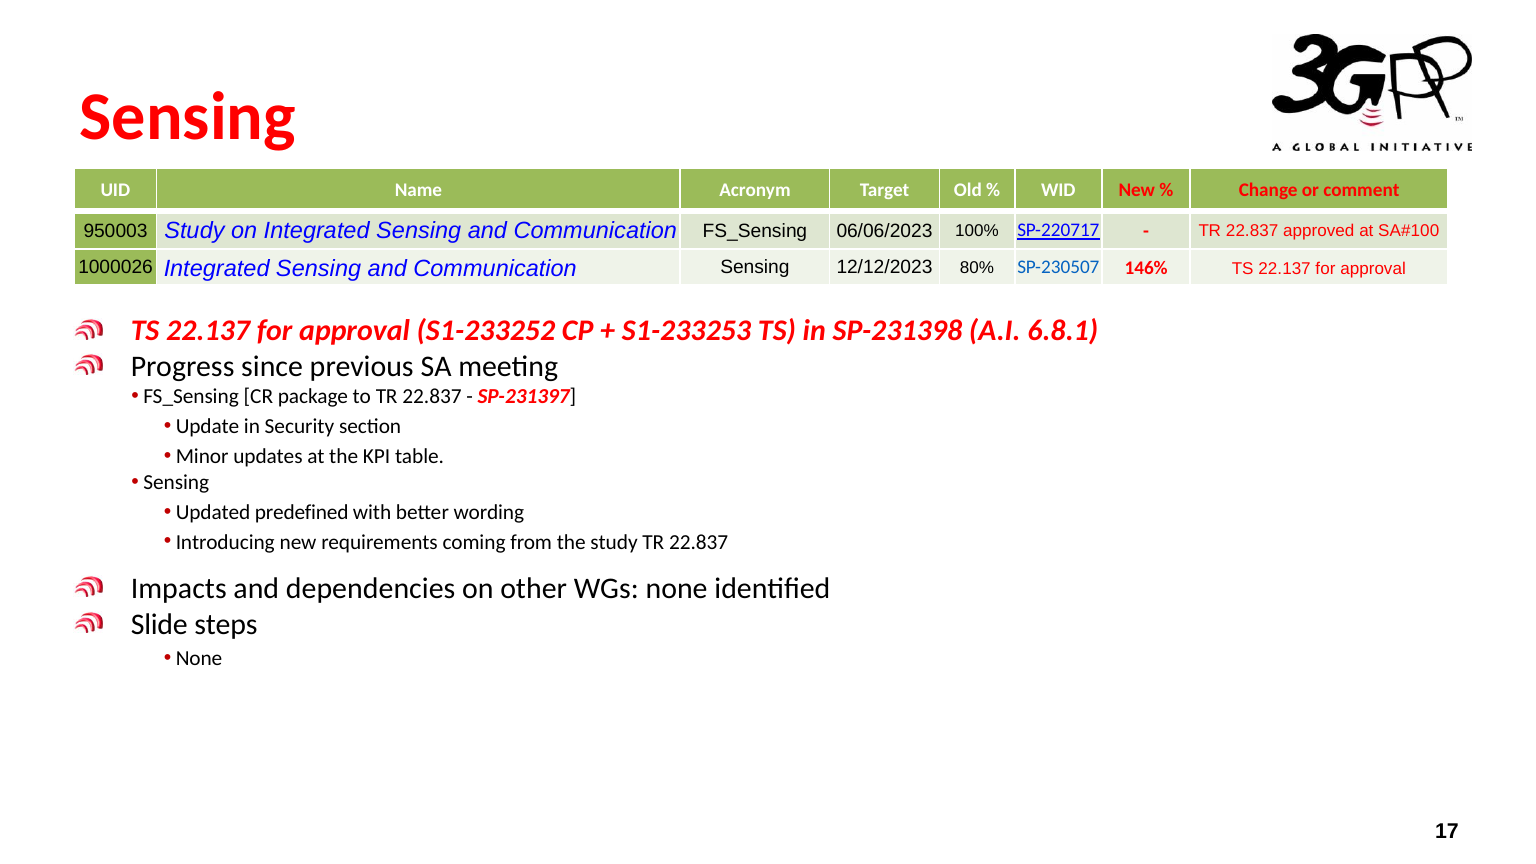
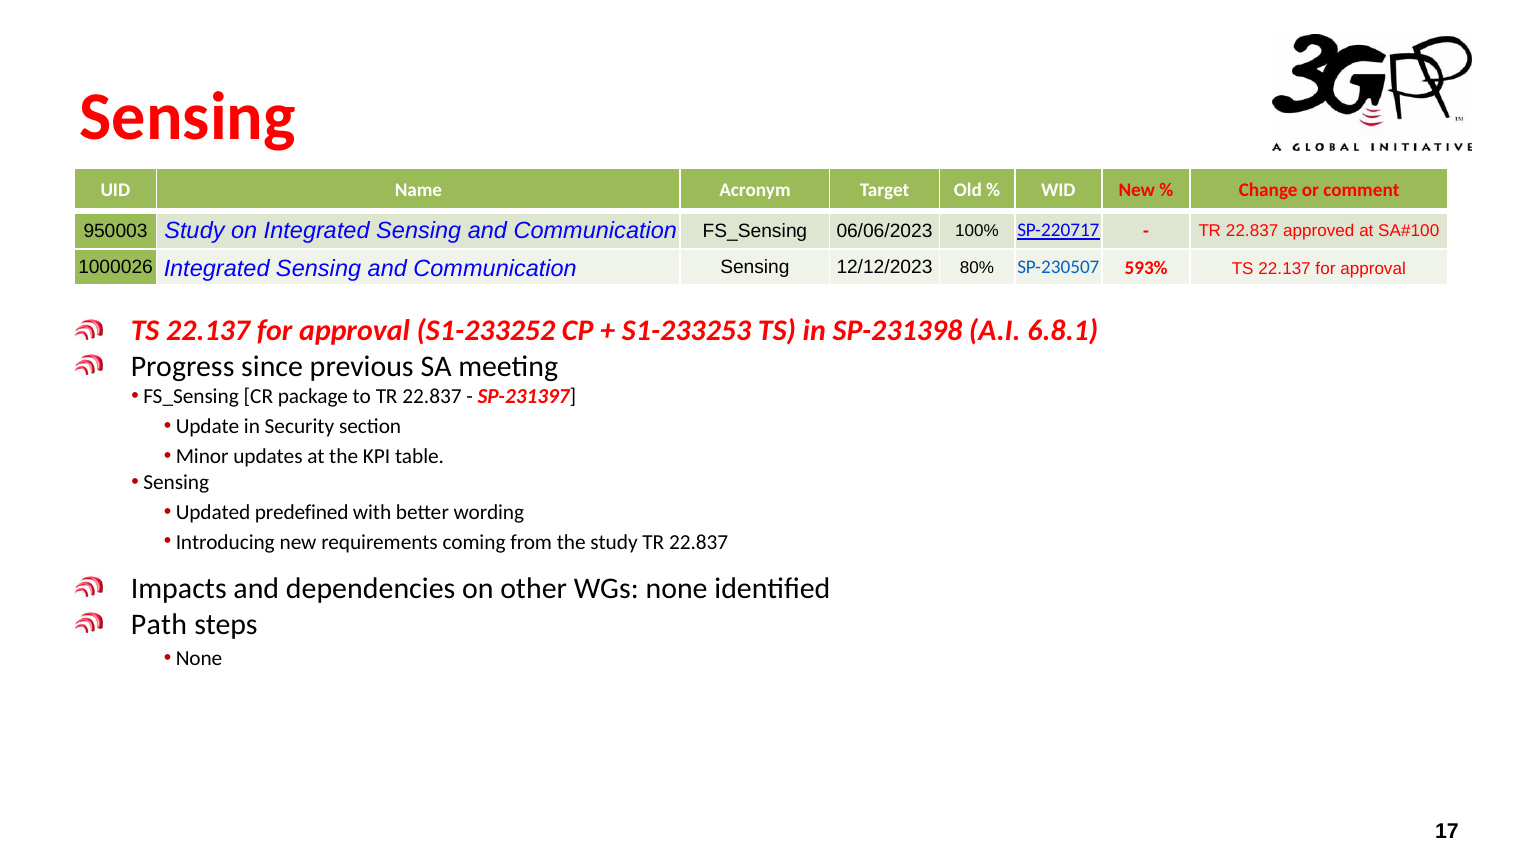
146%: 146% -> 593%
Slide: Slide -> Path
